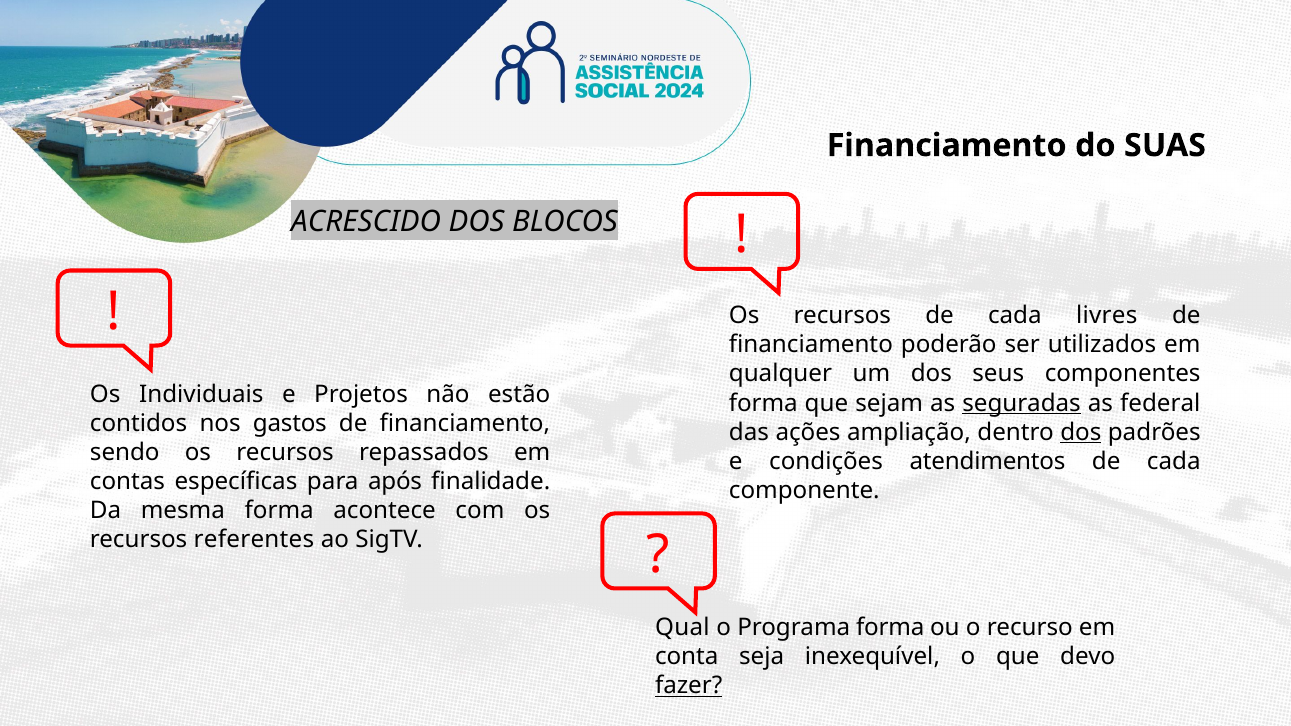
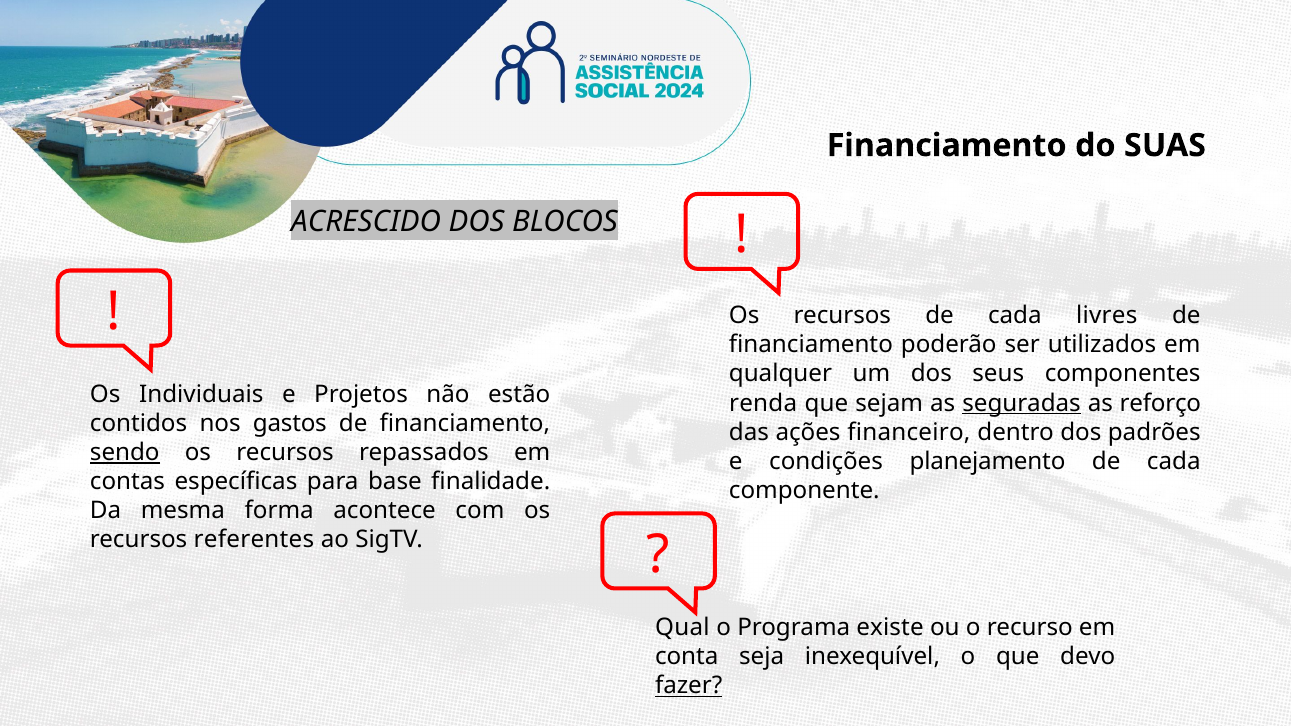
forma at (763, 403): forma -> renda
federal: federal -> reforço
ampliação: ampliação -> financeiro
dos at (1081, 432) underline: present -> none
sendo underline: none -> present
atendimentos: atendimentos -> planejamento
após: após -> base
Programa forma: forma -> existe
